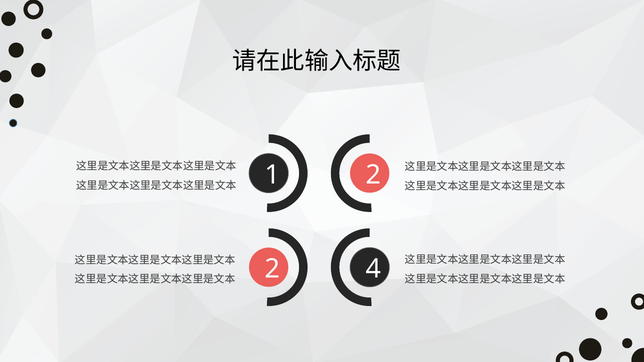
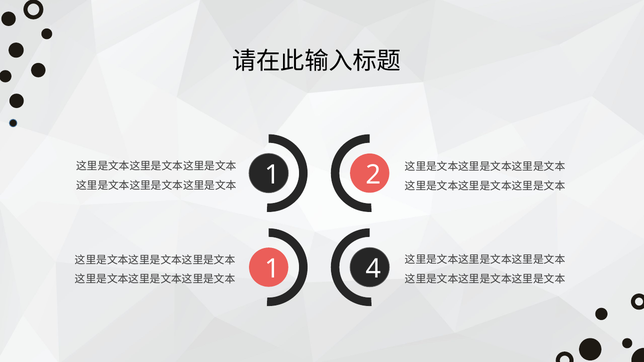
2 at (272, 269): 2 -> 1
